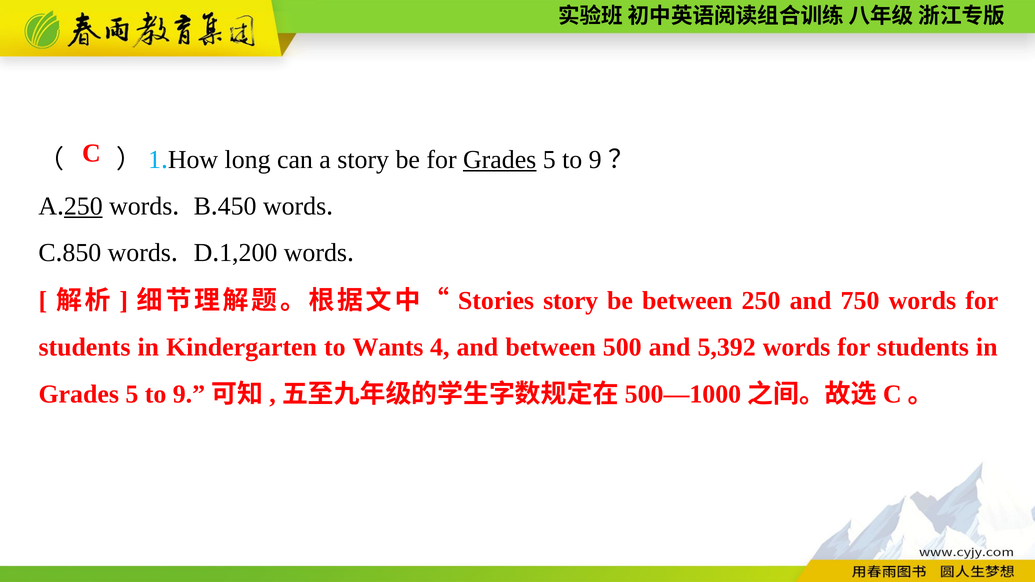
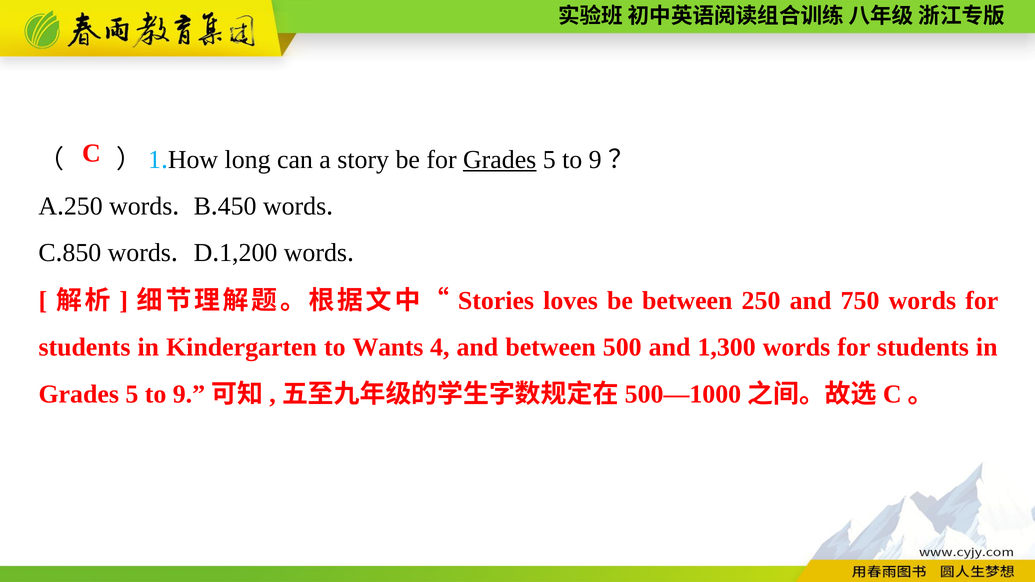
250 at (83, 206) underline: present -> none
story at (571, 301): story -> loves
5,392: 5,392 -> 1,300
